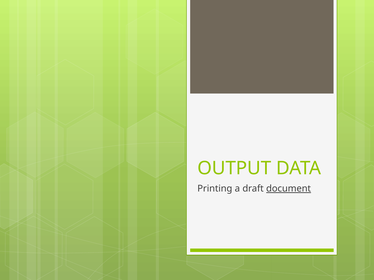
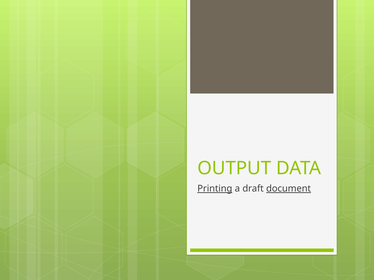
Printing underline: none -> present
